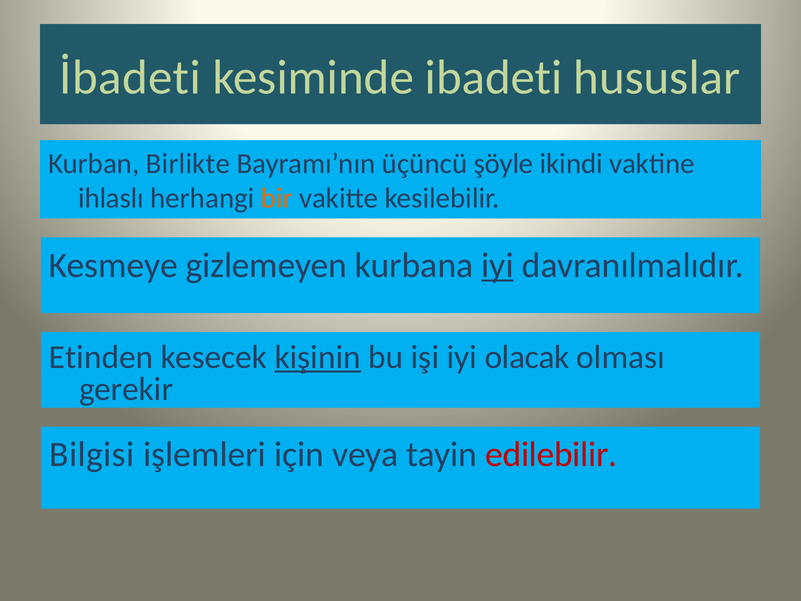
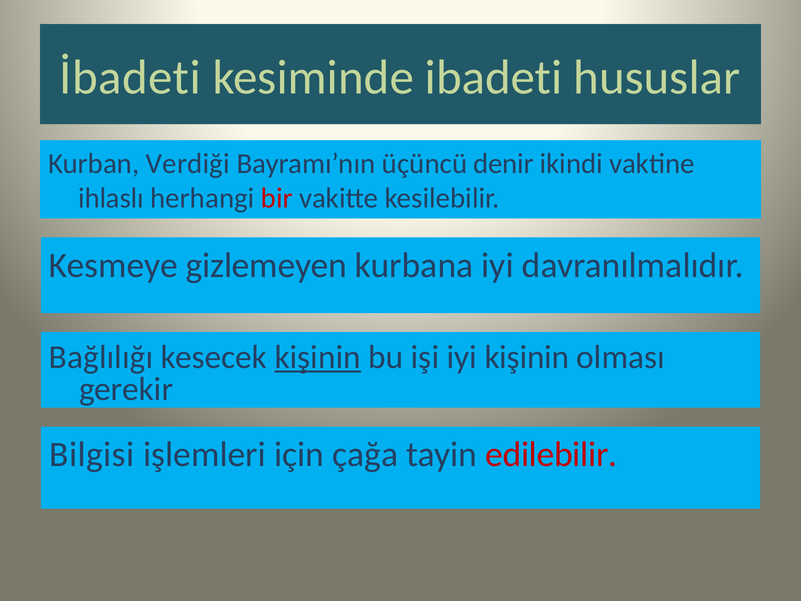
Birlikte: Birlikte -> Verdiği
şöyle: şöyle -> denir
bir colour: orange -> red
iyi at (497, 265) underline: present -> none
Etinden: Etinden -> Bağlılığı
iyi olacak: olacak -> kişinin
veya: veya -> çağa
